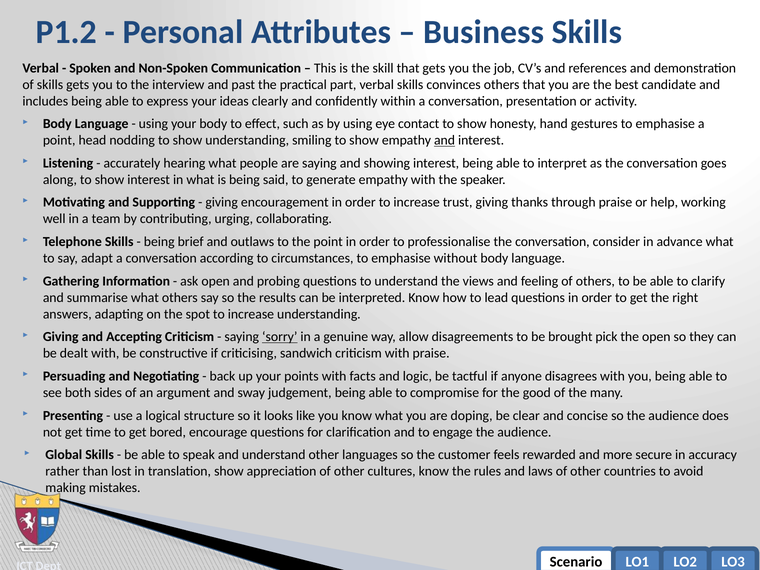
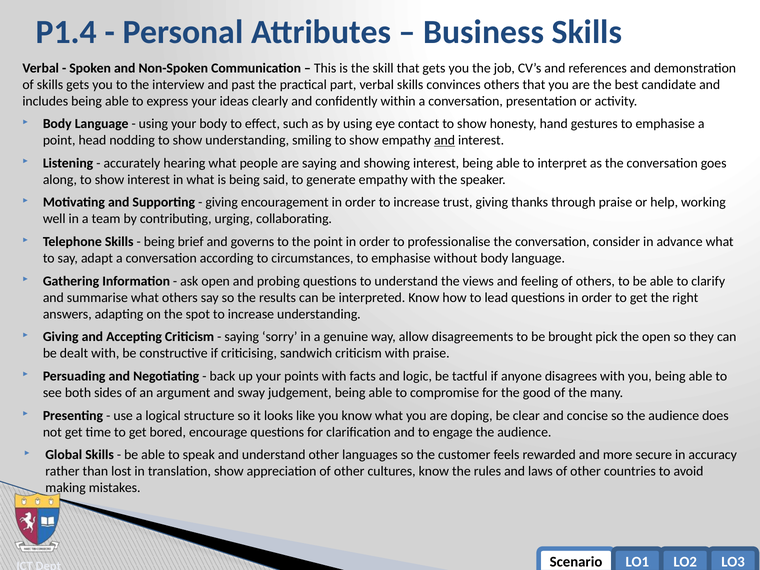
P1.2: P1.2 -> P1.4
outlaws: outlaws -> governs
sorry underline: present -> none
